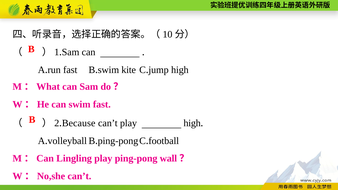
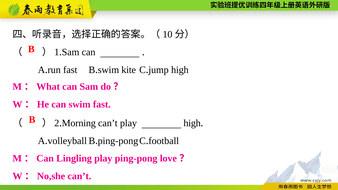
Because: Because -> Morning
wall: wall -> love
